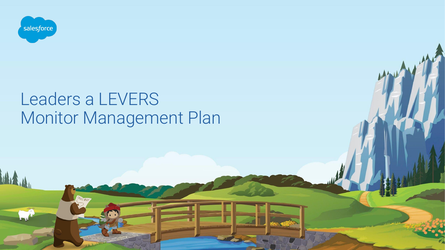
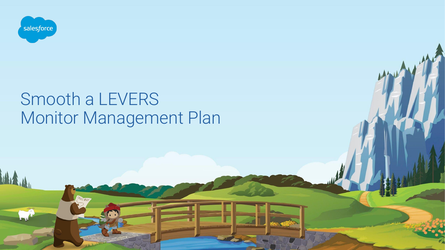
Leaders: Leaders -> Smooth
